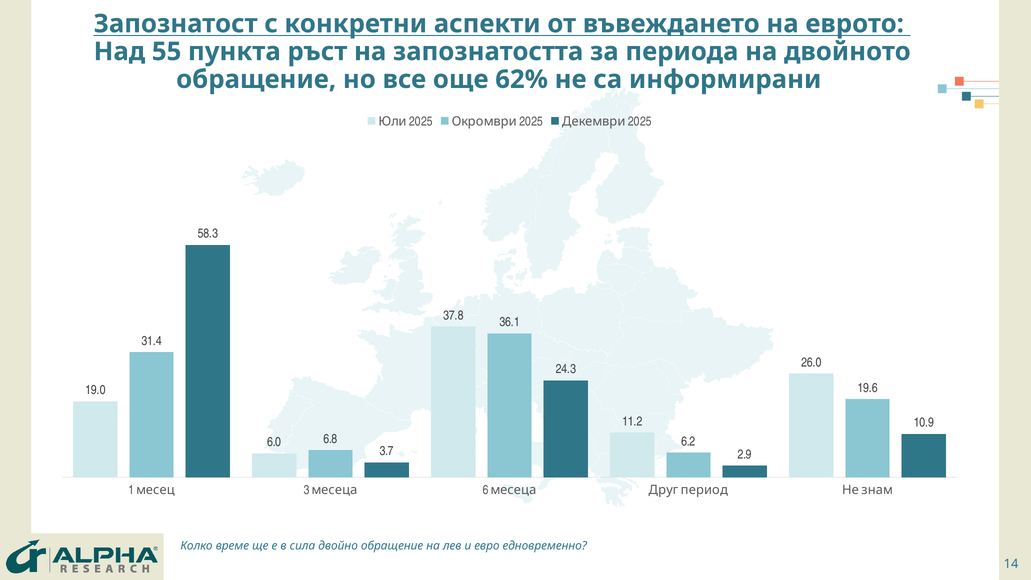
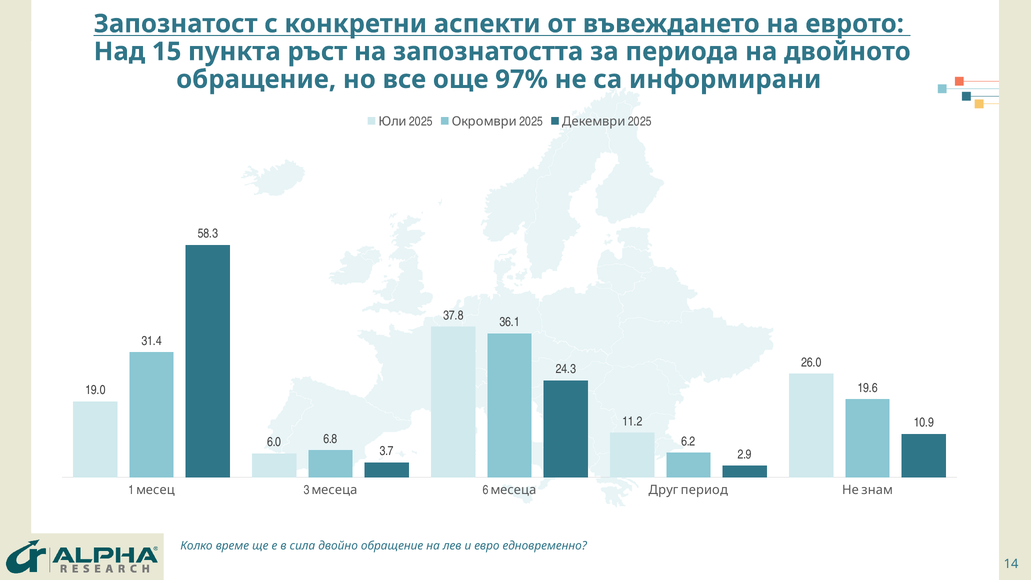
55: 55 -> 15
62%: 62% -> 97%
